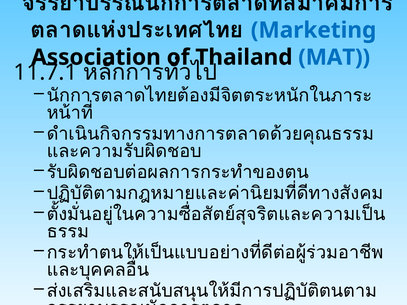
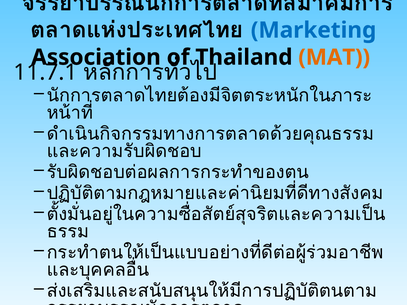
MAT colour: blue -> orange
